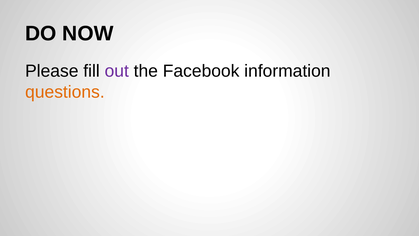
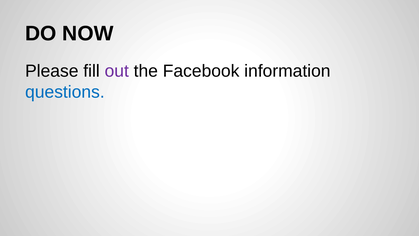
questions colour: orange -> blue
